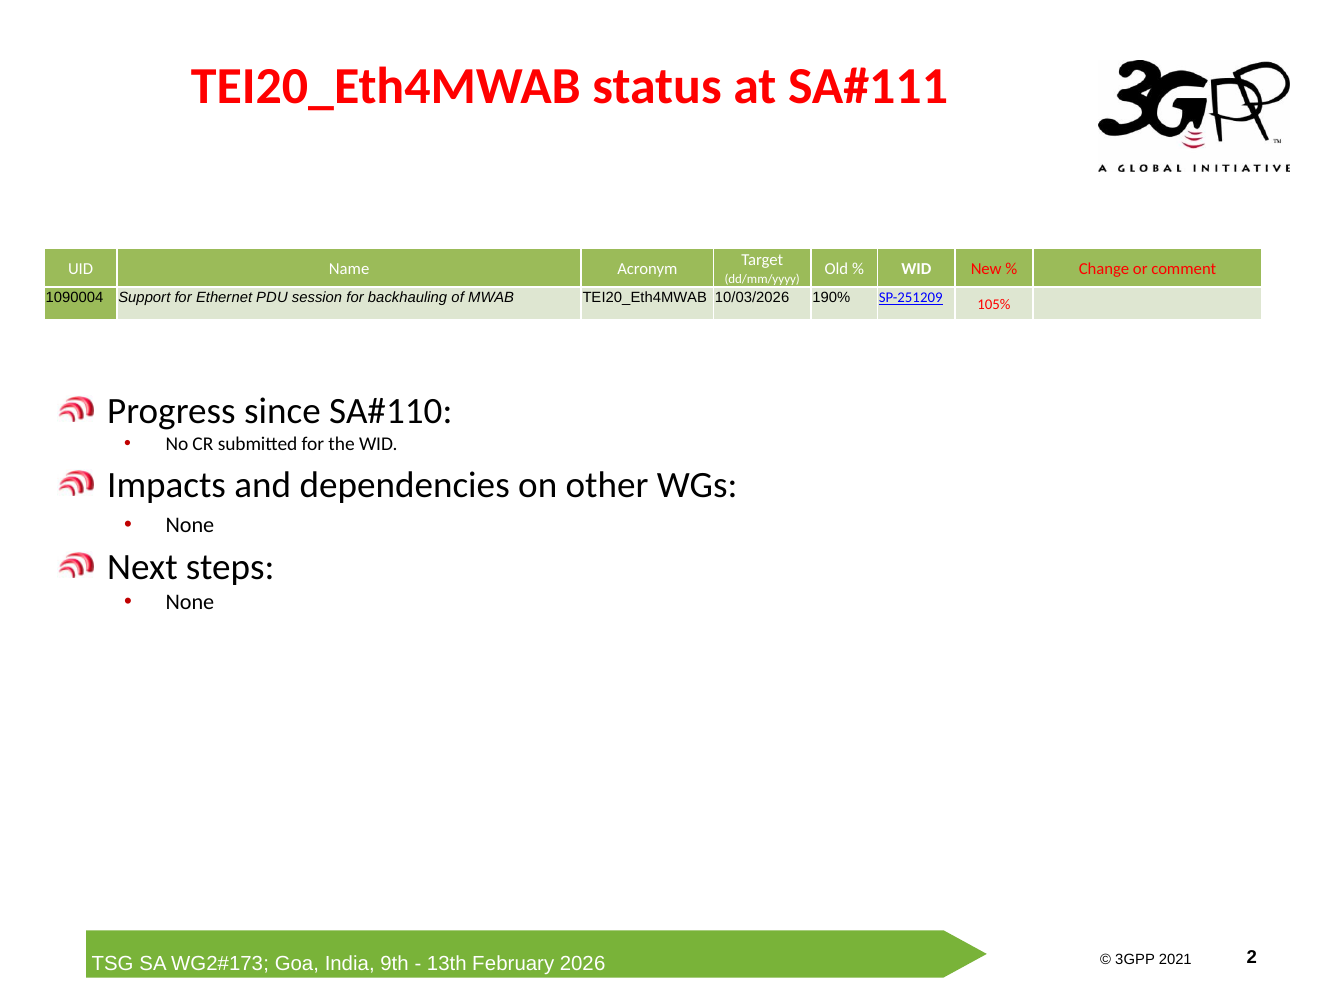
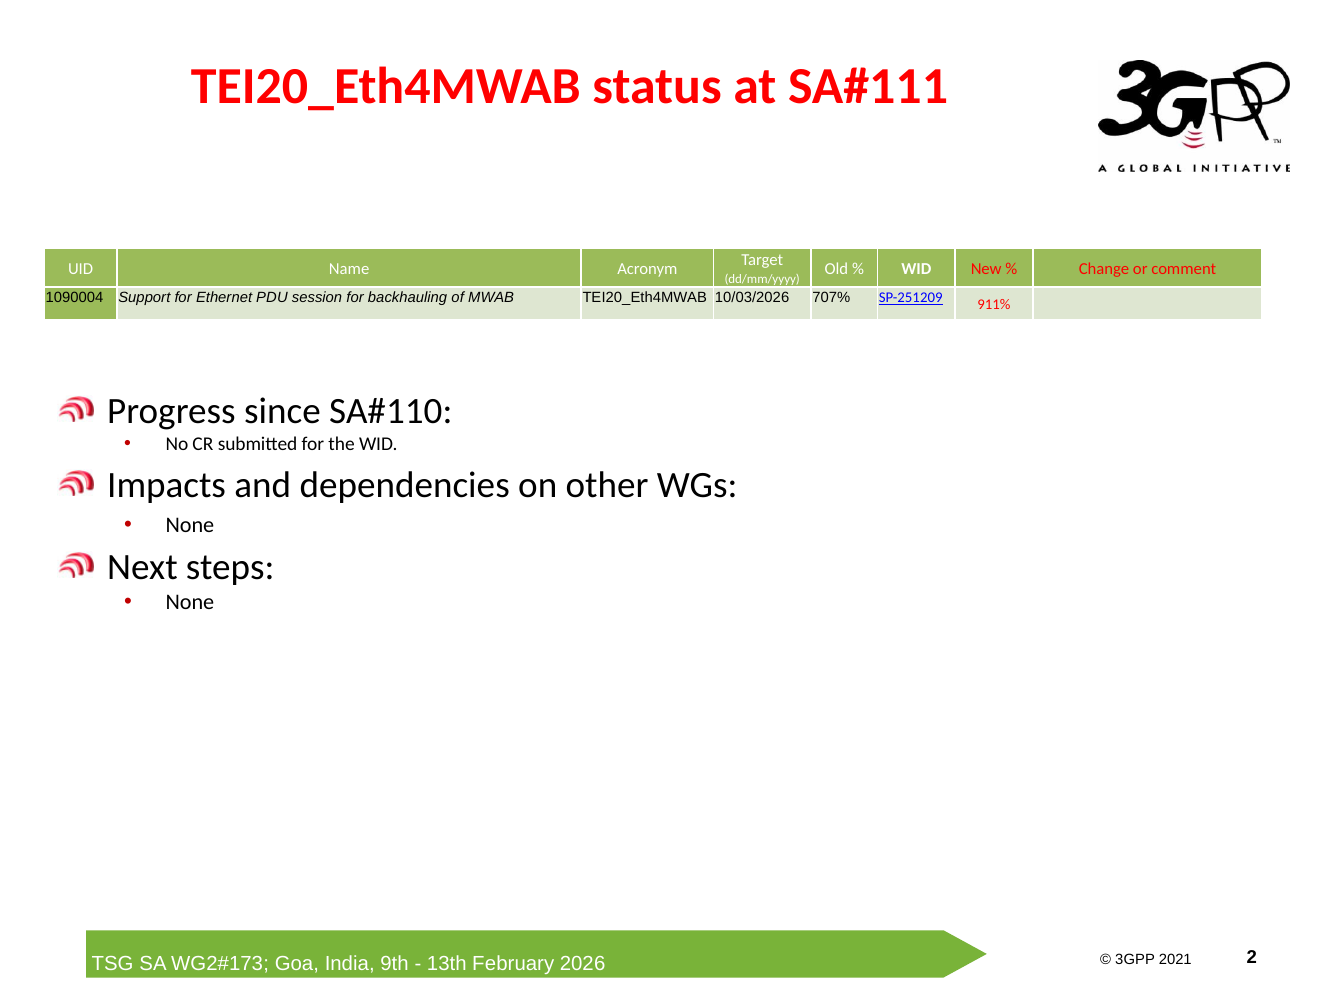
190%: 190% -> 707%
105%: 105% -> 911%
